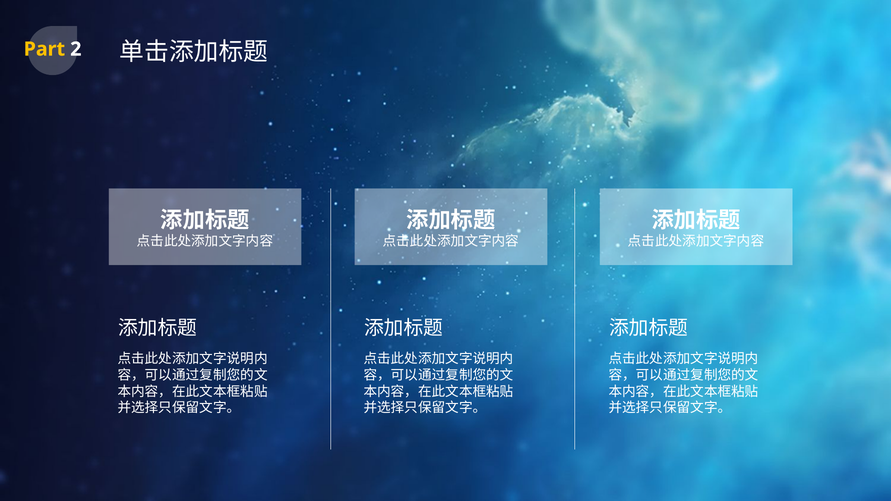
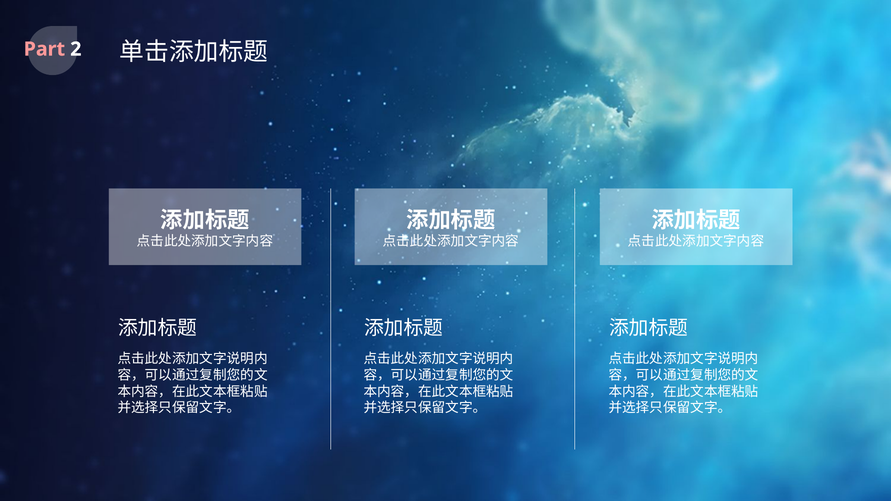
Part colour: yellow -> pink
